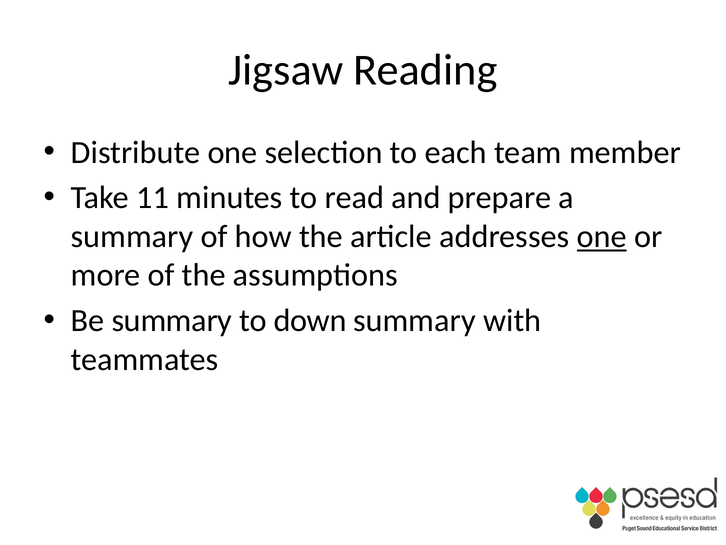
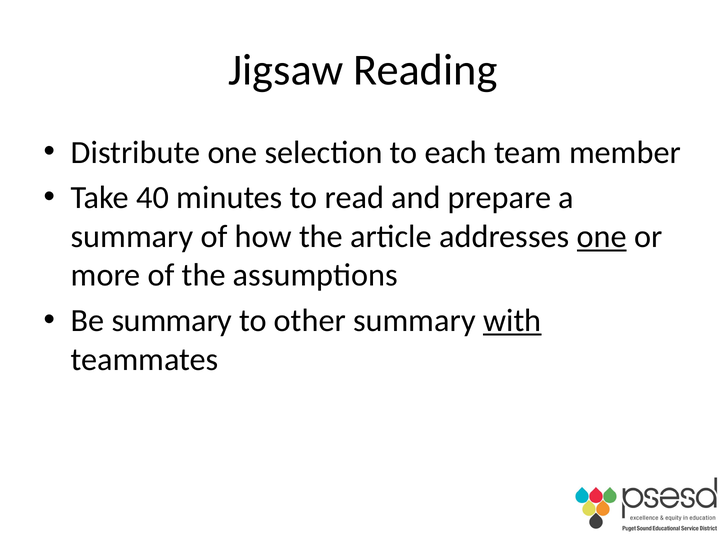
11: 11 -> 40
down: down -> other
with underline: none -> present
